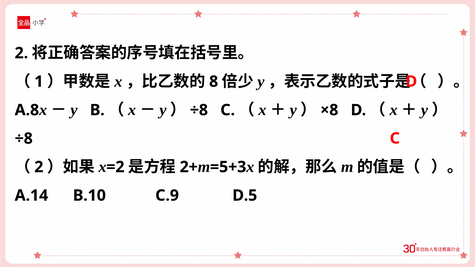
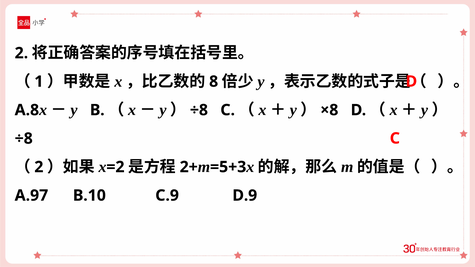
A.14: A.14 -> A.97
D.5: D.5 -> D.9
